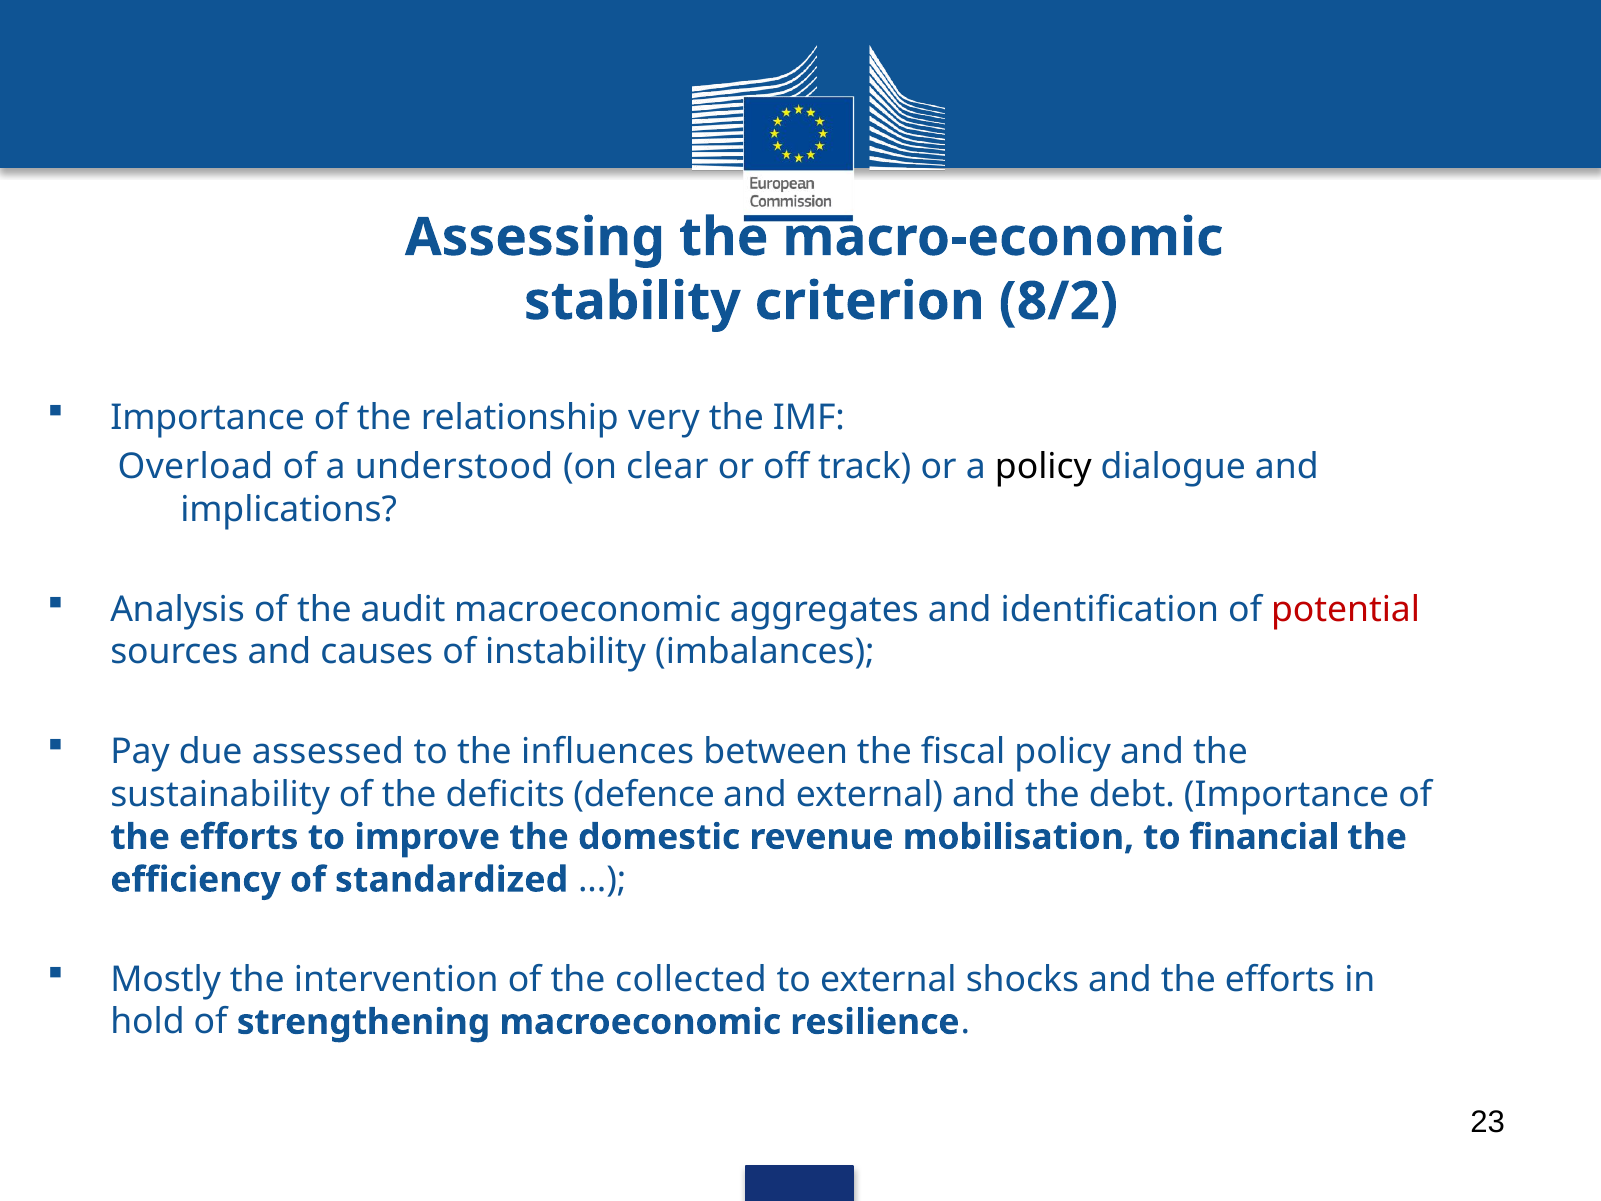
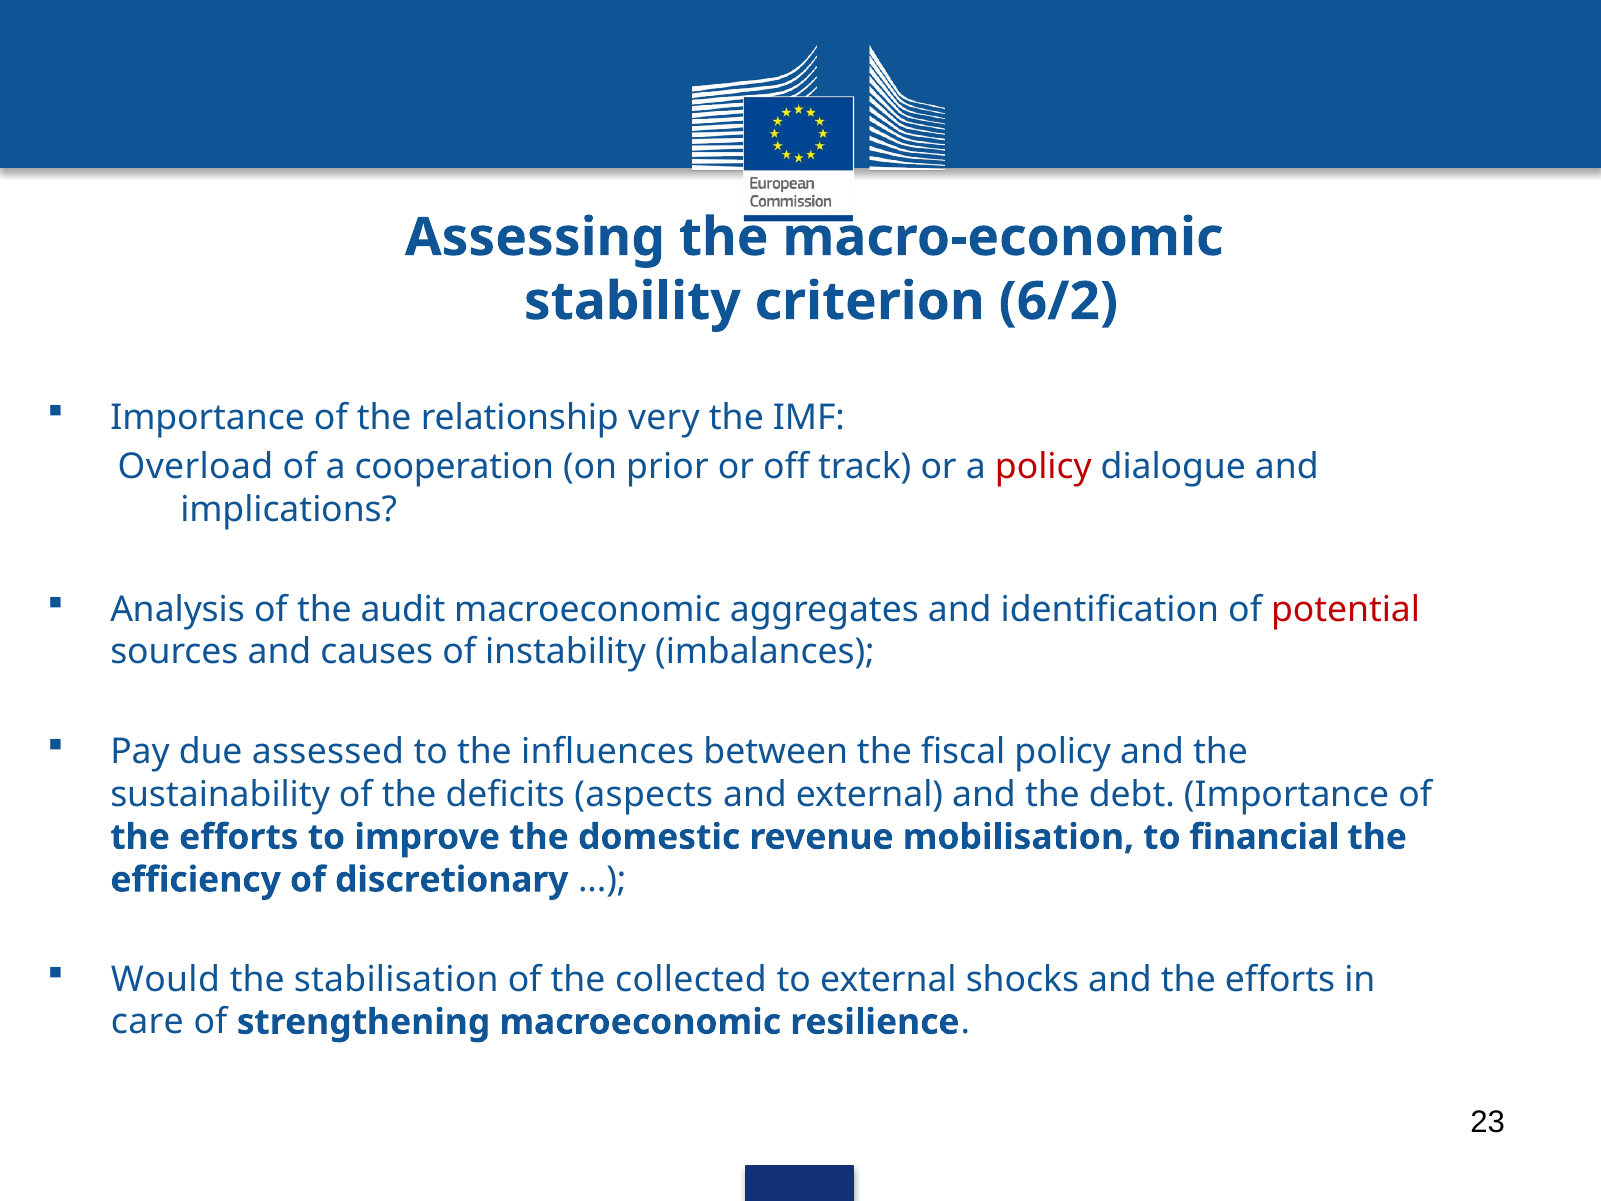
8/2: 8/2 -> 6/2
understood: understood -> cooperation
clear: clear -> prior
policy at (1043, 467) colour: black -> red
defence: defence -> aspects
standardized: standardized -> discretionary
Mostly: Mostly -> Would
intervention: intervention -> stabilisation
hold: hold -> care
